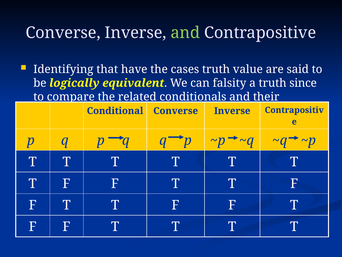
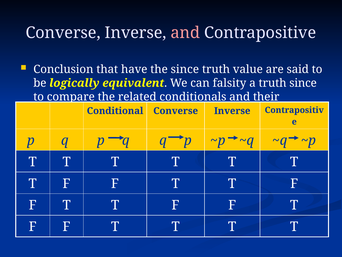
and at (185, 33) colour: light green -> pink
Identifying: Identifying -> Conclusion
the cases: cases -> since
